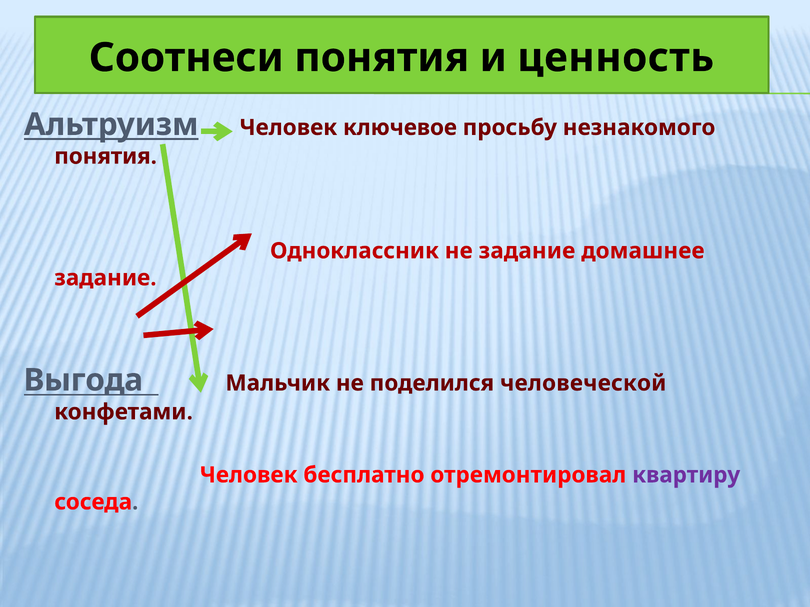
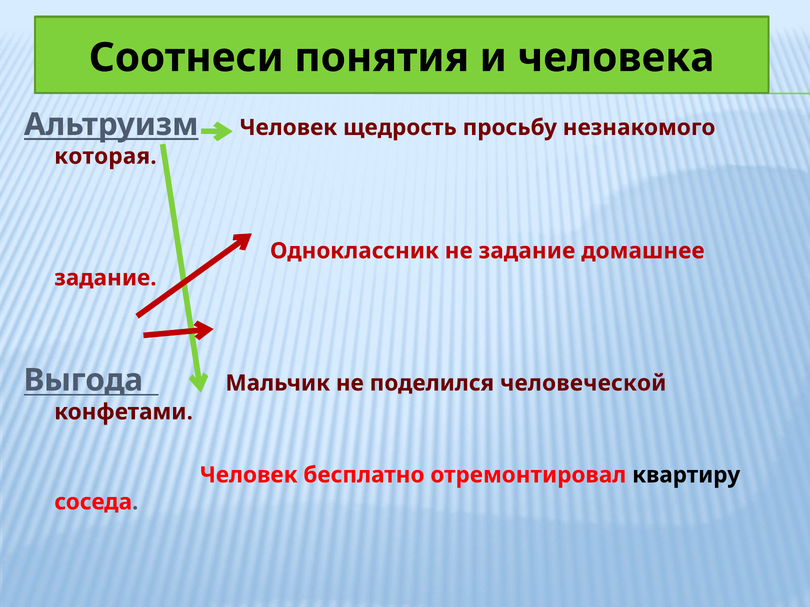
ценность: ценность -> человека
ключевое: ключевое -> щедрость
понятия at (106, 156): понятия -> которая
квартиру colour: purple -> black
